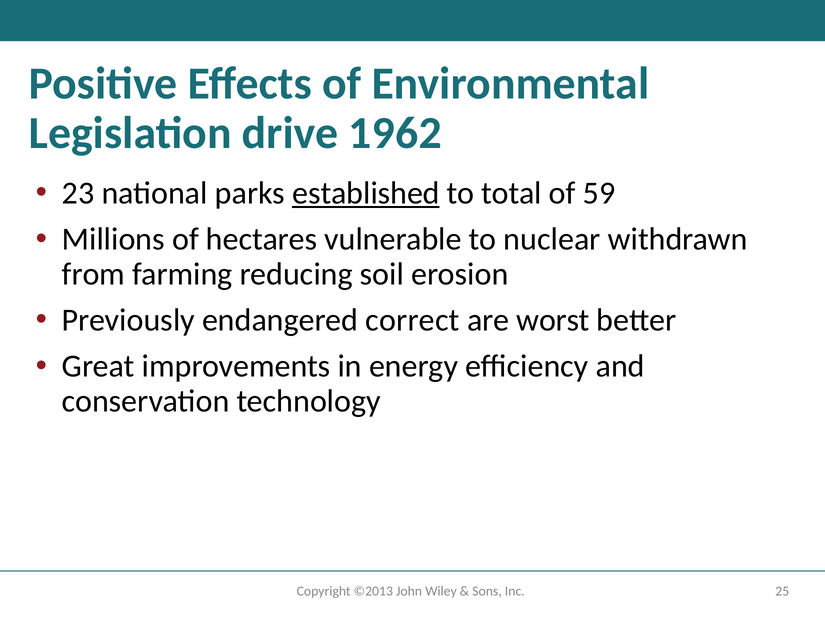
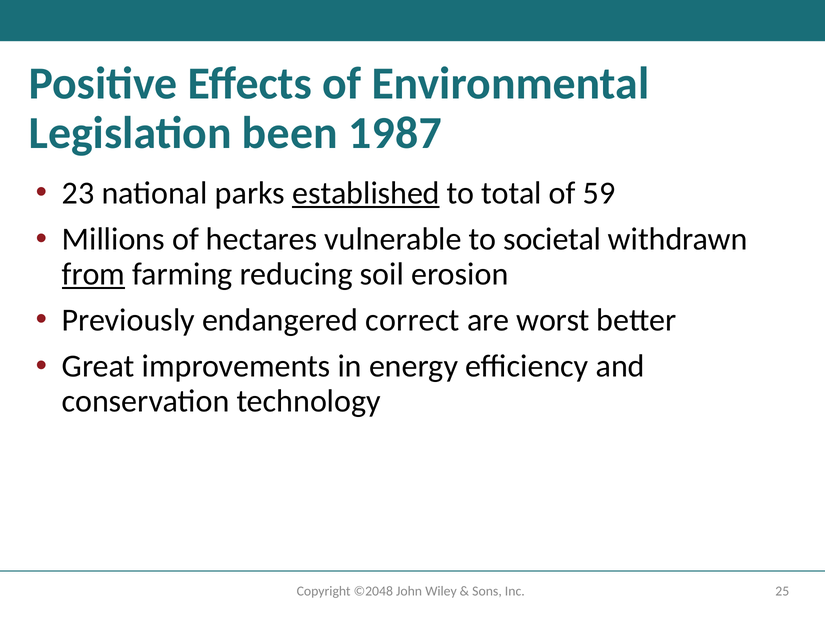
drive: drive -> been
62: 62 -> 87
nuclear: nuclear -> societal
from underline: none -> present
©2013: ©2013 -> ©2048
